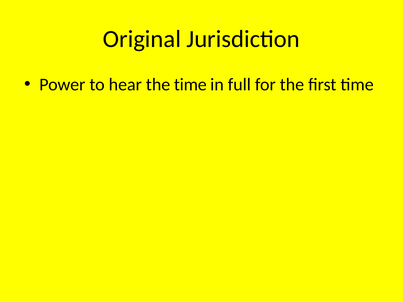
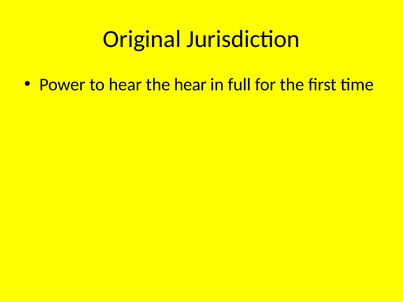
the time: time -> hear
